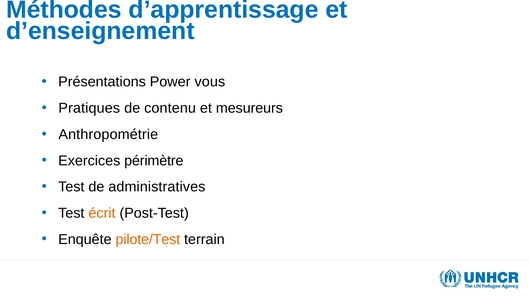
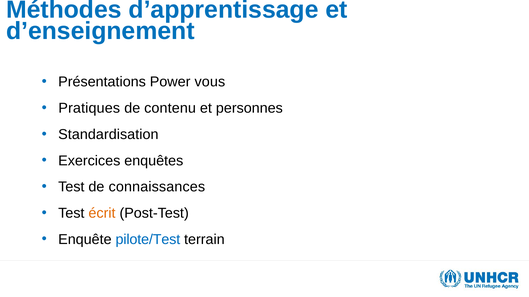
mesureurs: mesureurs -> personnes
Anthropométrie: Anthropométrie -> Standardisation
périmètre: périmètre -> enquêtes
administratives: administratives -> connaissances
pilote/Test colour: orange -> blue
